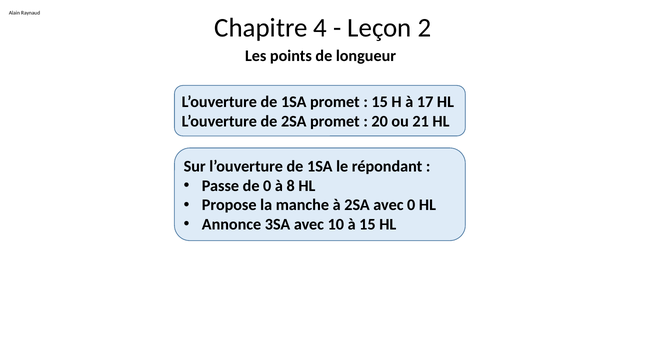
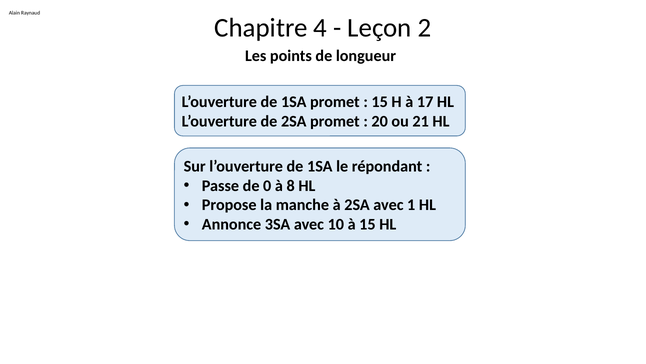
avec 0: 0 -> 1
